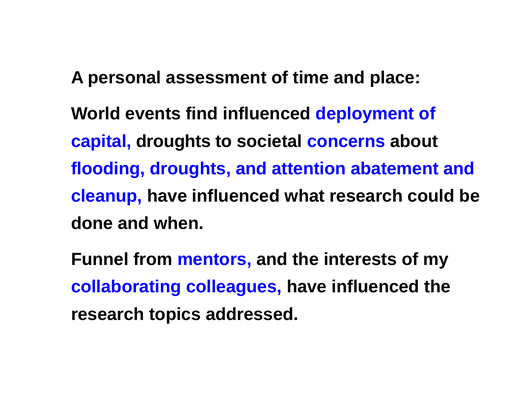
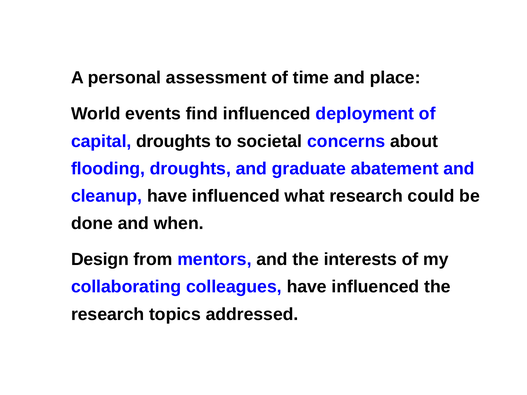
attention: attention -> graduate
Funnel: Funnel -> Design
